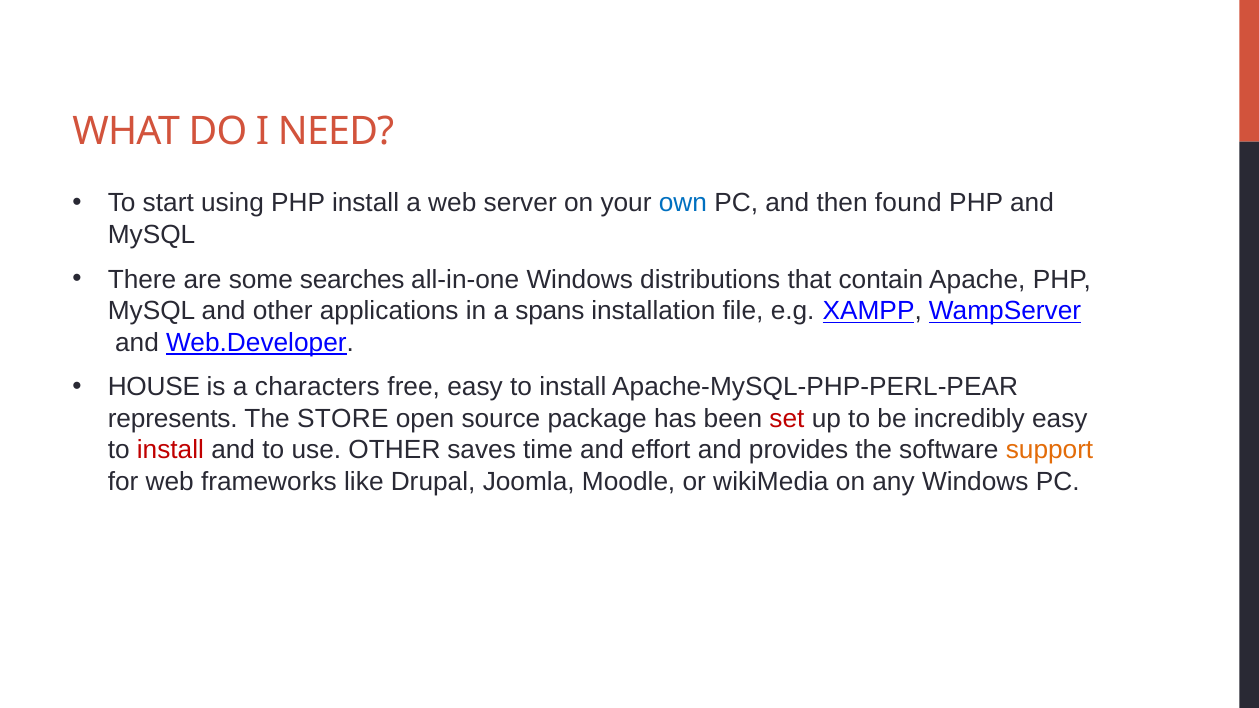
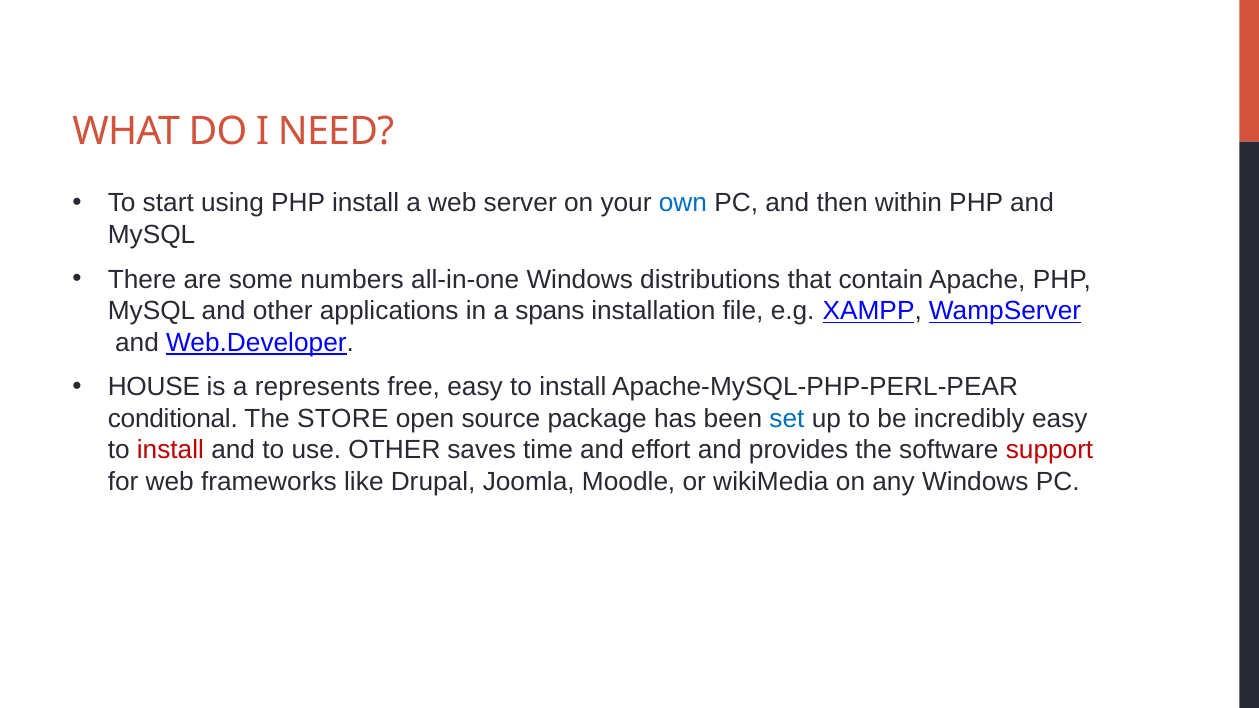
found: found -> within
searches: searches -> numbers
characters: characters -> represents
represents: represents -> conditional
set colour: red -> blue
support colour: orange -> red
